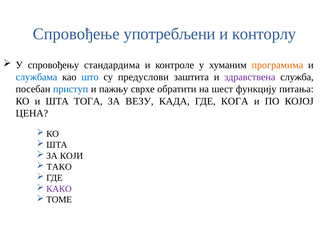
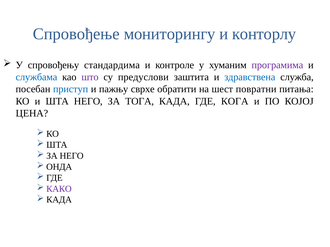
употребљени: употребљени -> мониторингу
програмима colour: orange -> purple
што colour: blue -> purple
здравствена colour: purple -> blue
функцију: функцију -> повратни
ШТА ТОГА: ТОГА -> НЕГО
ВЕЗУ: ВЕЗУ -> ТОГА
ЗА КОЈИ: КОЈИ -> НЕГО
ТАКО: ТАКО -> ОНДА
ТОМЕ at (59, 200): ТОМЕ -> КАДА
